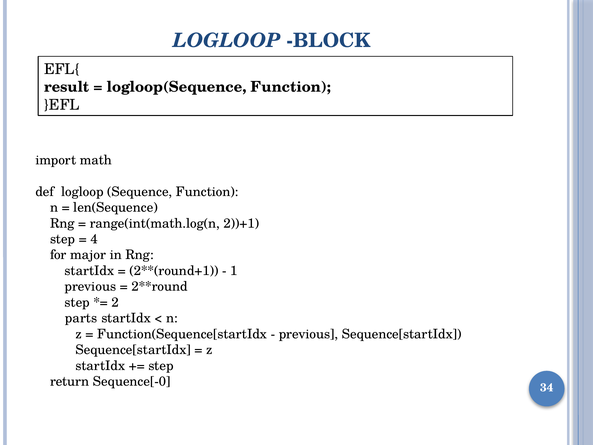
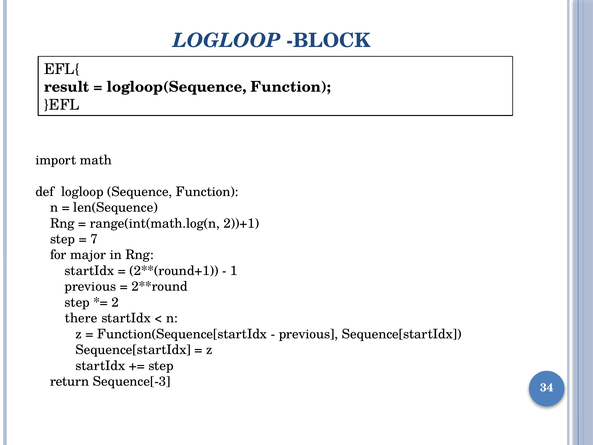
4: 4 -> 7
parts: parts -> there
Sequence[-0: Sequence[-0 -> Sequence[-3
